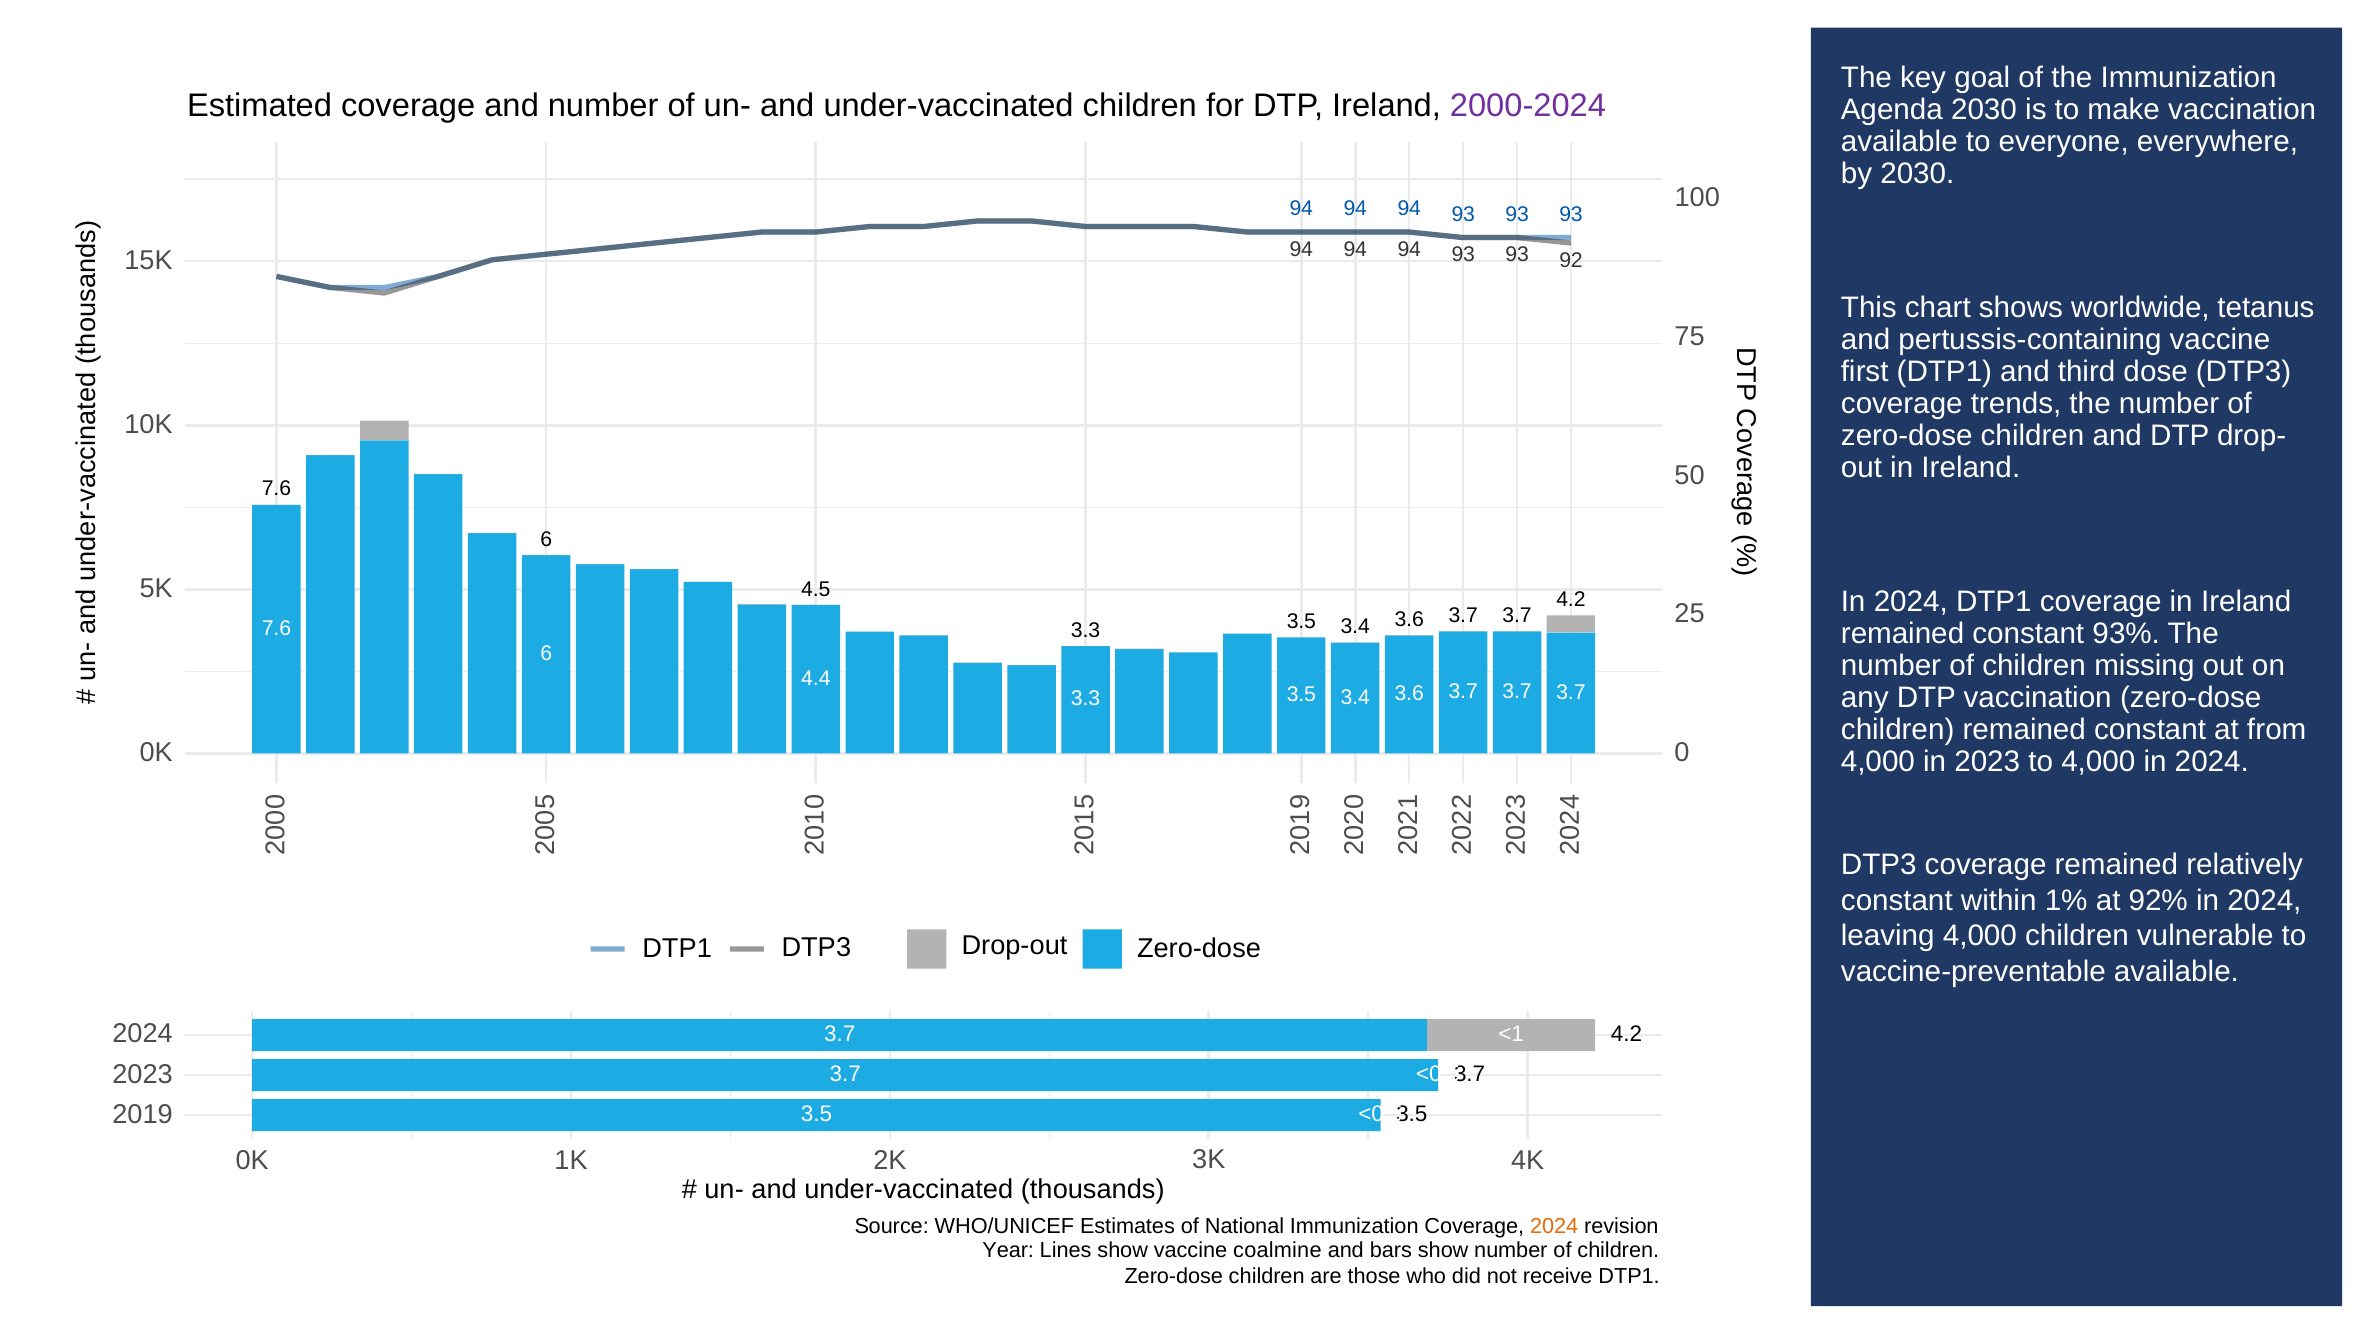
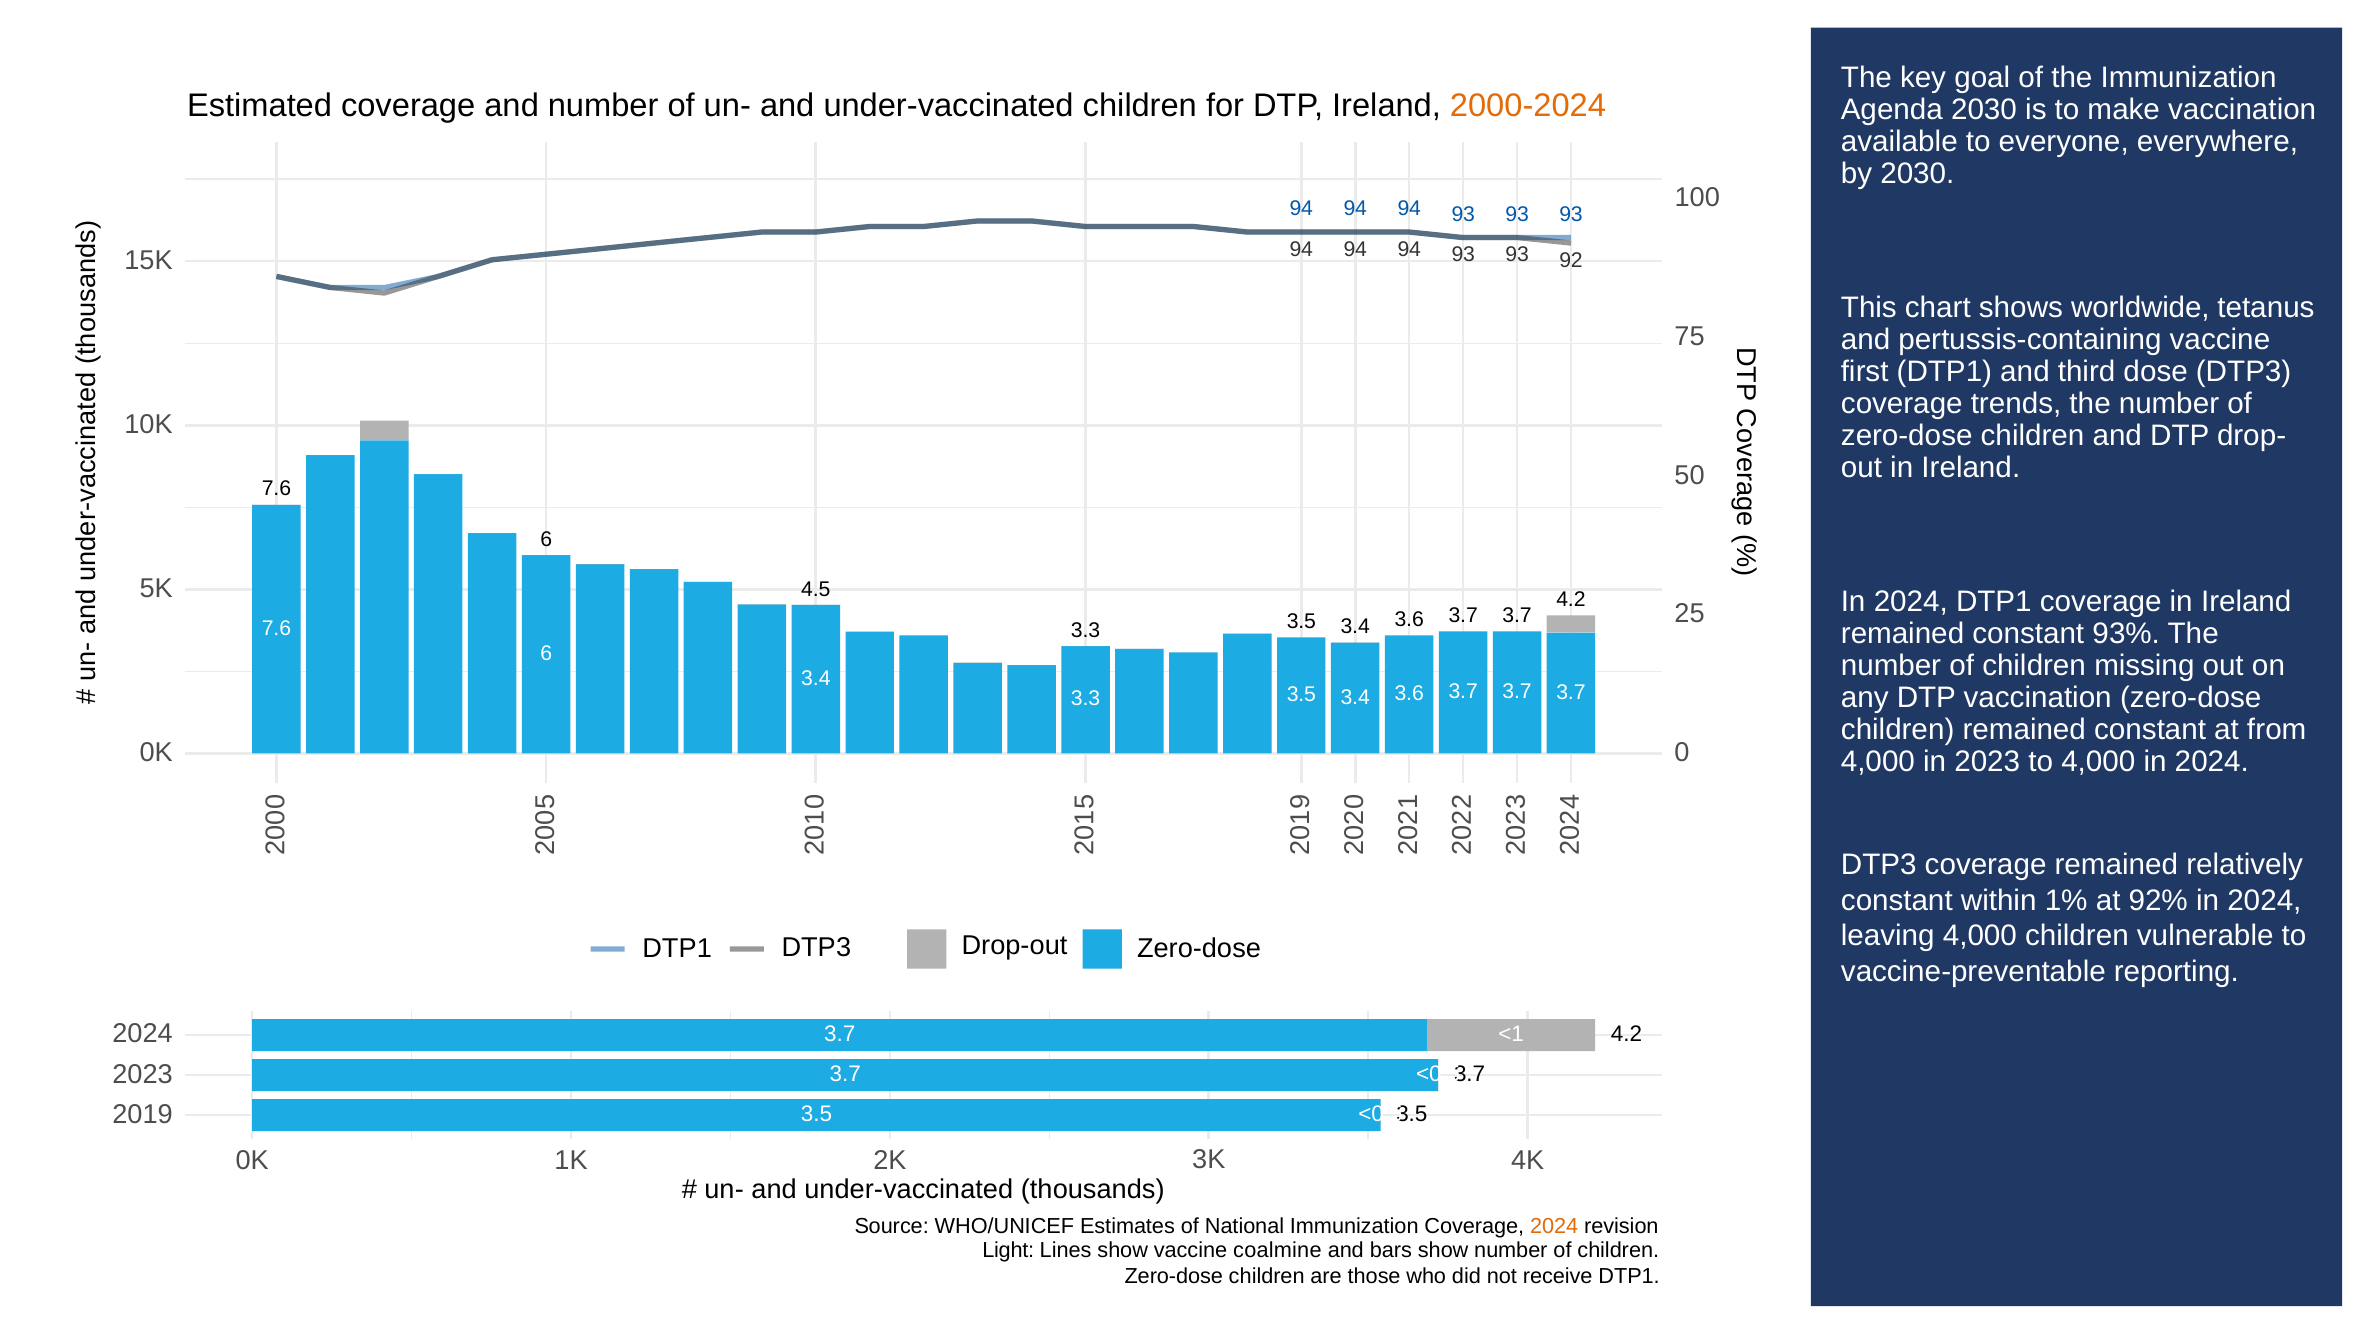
2000-2024 colour: purple -> orange
4.4 at (816, 679): 4.4 -> 3.4
vaccine-preventable available: available -> reporting
Year: Year -> Light
